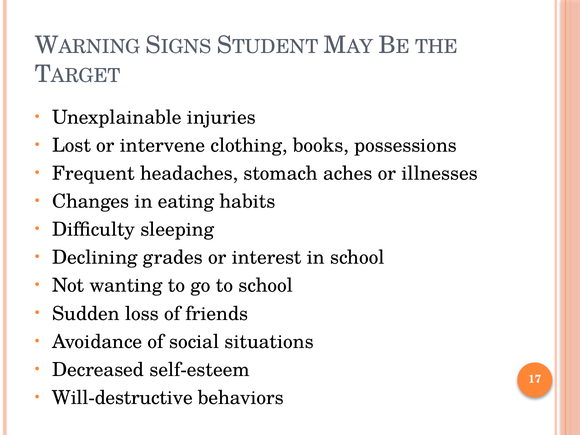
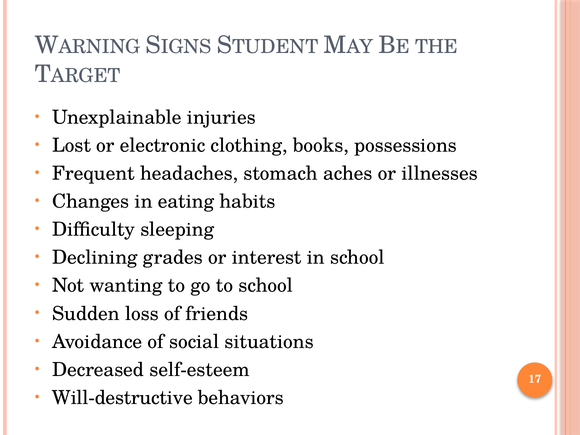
intervene: intervene -> electronic
